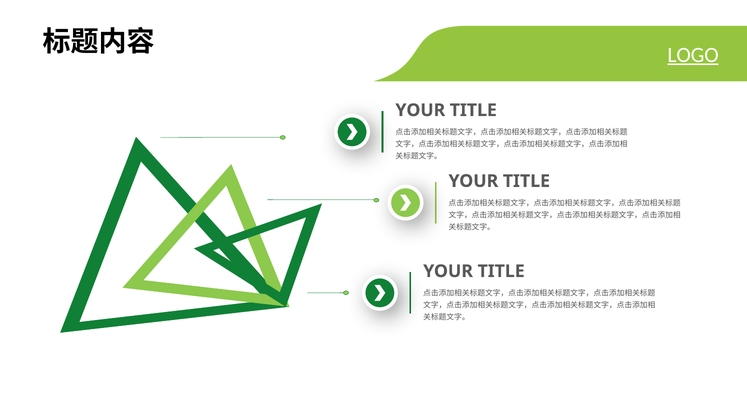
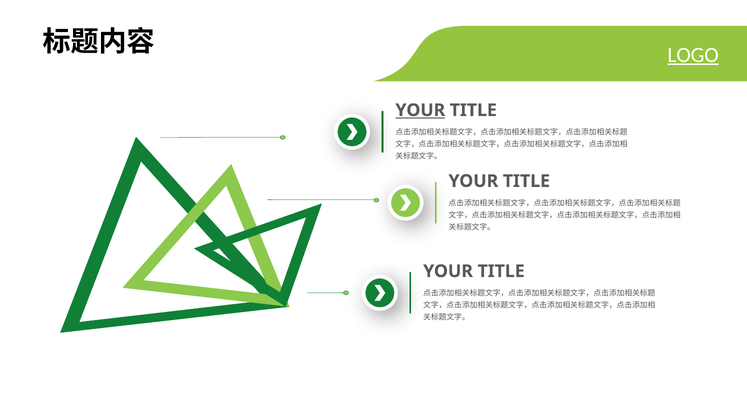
YOUR at (420, 110) underline: none -> present
